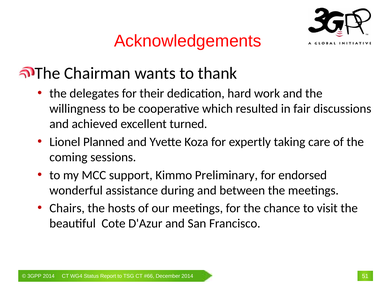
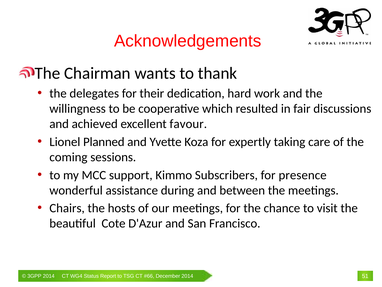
turned: turned -> favour
Preliminary: Preliminary -> Subscribers
endorsed: endorsed -> presence
